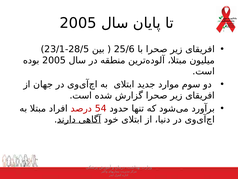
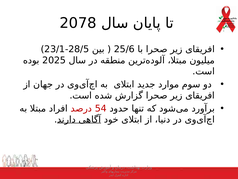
2005 at (78, 23): 2005 -> 2078
2005 at (54, 60): 2005 -> 2025
